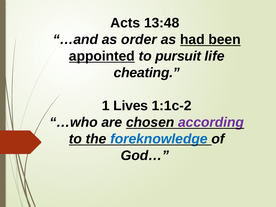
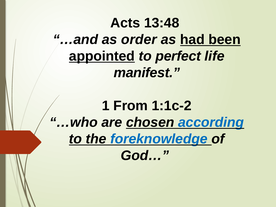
pursuit: pursuit -> perfect
cheating: cheating -> manifest
Lives: Lives -> From
according colour: purple -> blue
